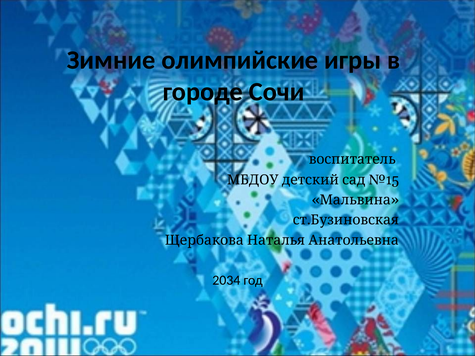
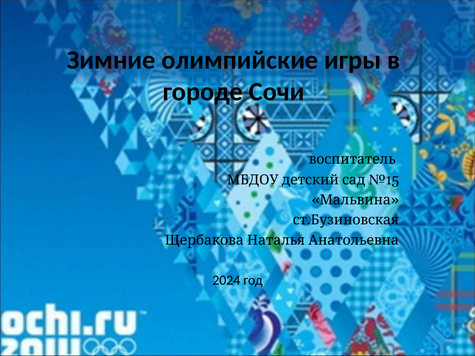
2034: 2034 -> 2024
